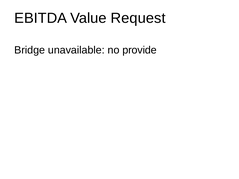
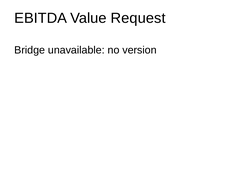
provide: provide -> version
